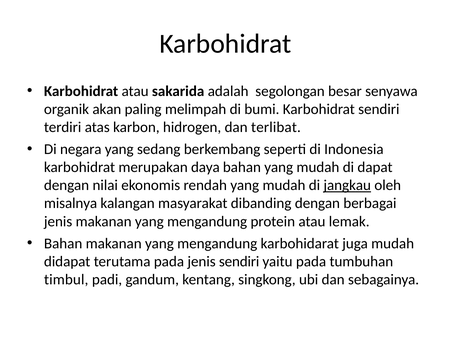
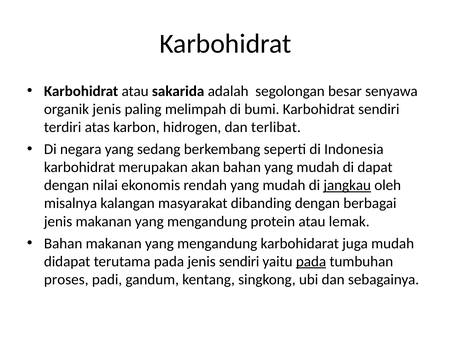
organik akan: akan -> jenis
daya: daya -> akan
pada at (311, 262) underline: none -> present
timbul: timbul -> proses
